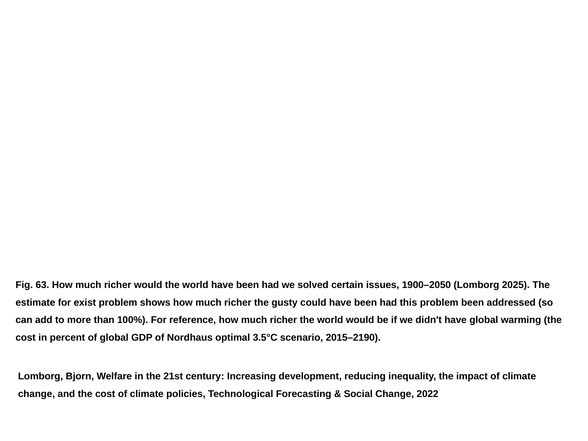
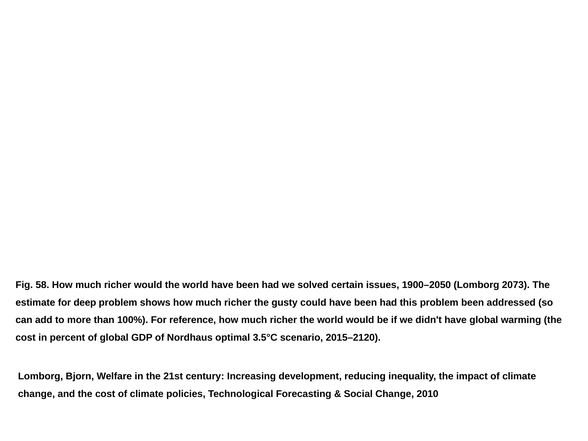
63: 63 -> 58
2025: 2025 -> 2073
exist: exist -> deep
2015–2190: 2015–2190 -> 2015–2120
2022: 2022 -> 2010
